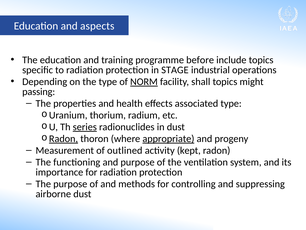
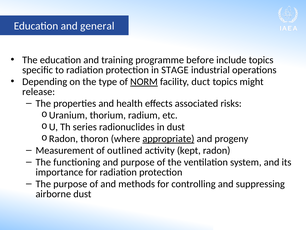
aspects: aspects -> general
shall: shall -> duct
passing: passing -> release
associated type: type -> risks
series underline: present -> none
Radon at (63, 138) underline: present -> none
